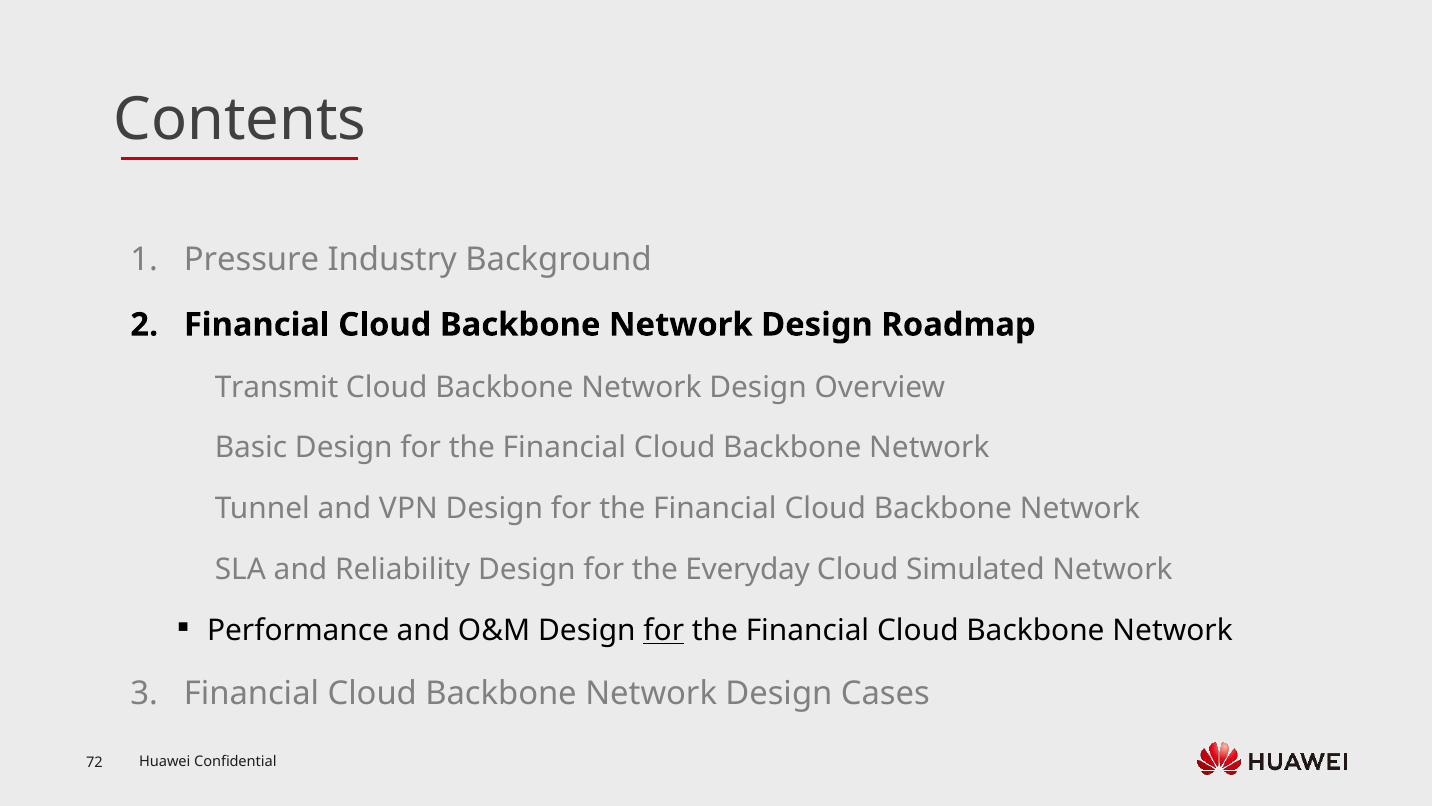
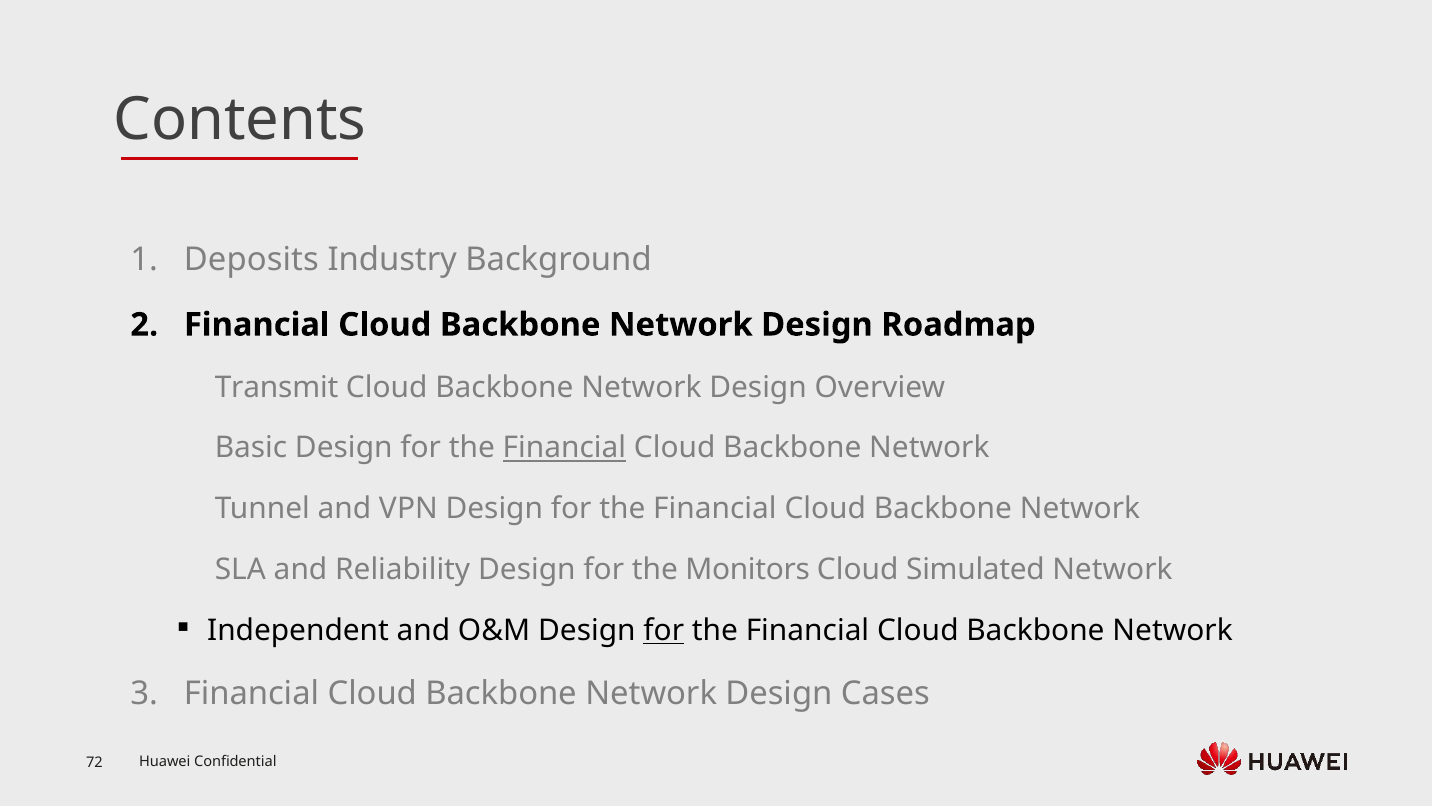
Pressure: Pressure -> Deposits
Financial at (564, 448) underline: none -> present
Everyday: Everyday -> Monitors
Performance: Performance -> Independent
